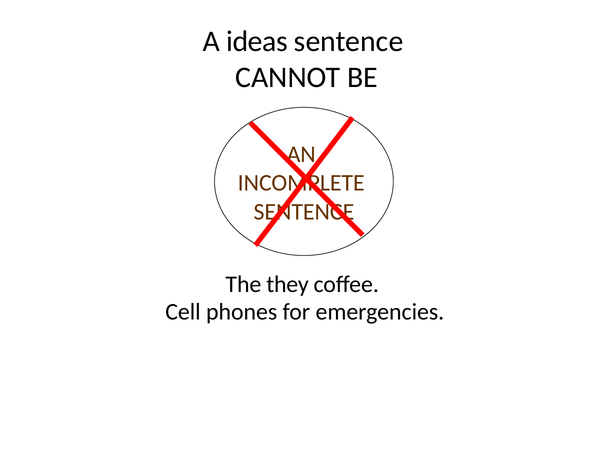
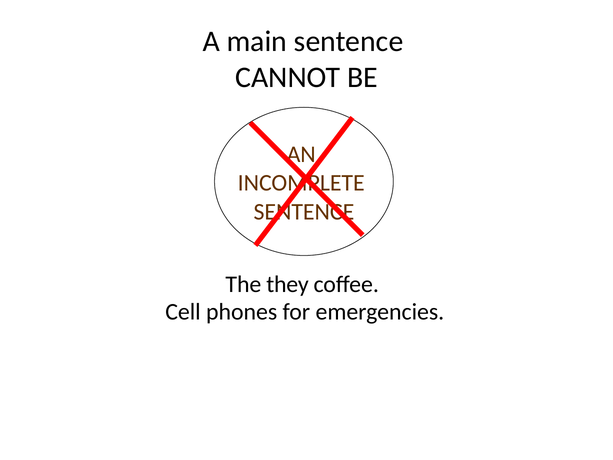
ideas: ideas -> main
